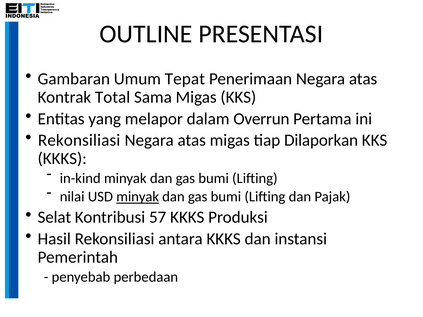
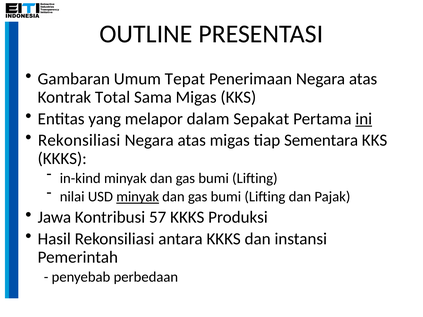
Overrun: Overrun -> Sepakat
ini underline: none -> present
Dilaporkan: Dilaporkan -> Sementara
Selat: Selat -> Jawa
